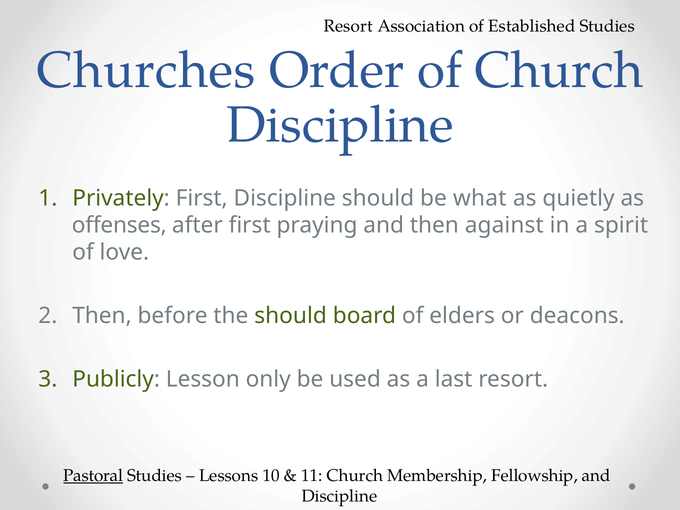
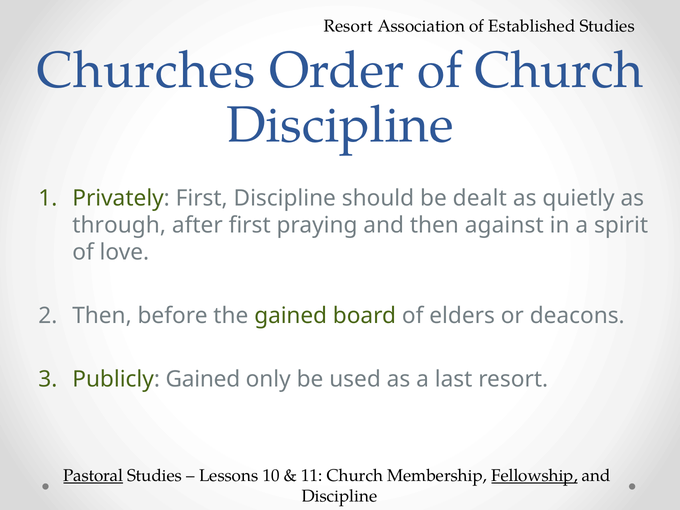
what: what -> dealt
offenses: offenses -> through
the should: should -> gained
Publicly Lesson: Lesson -> Gained
Fellowship underline: none -> present
